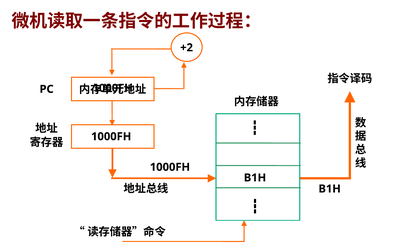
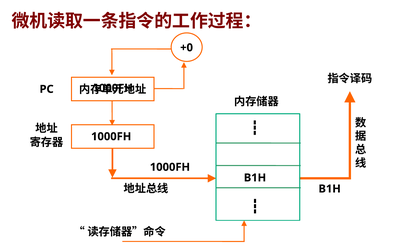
+2: +2 -> +0
